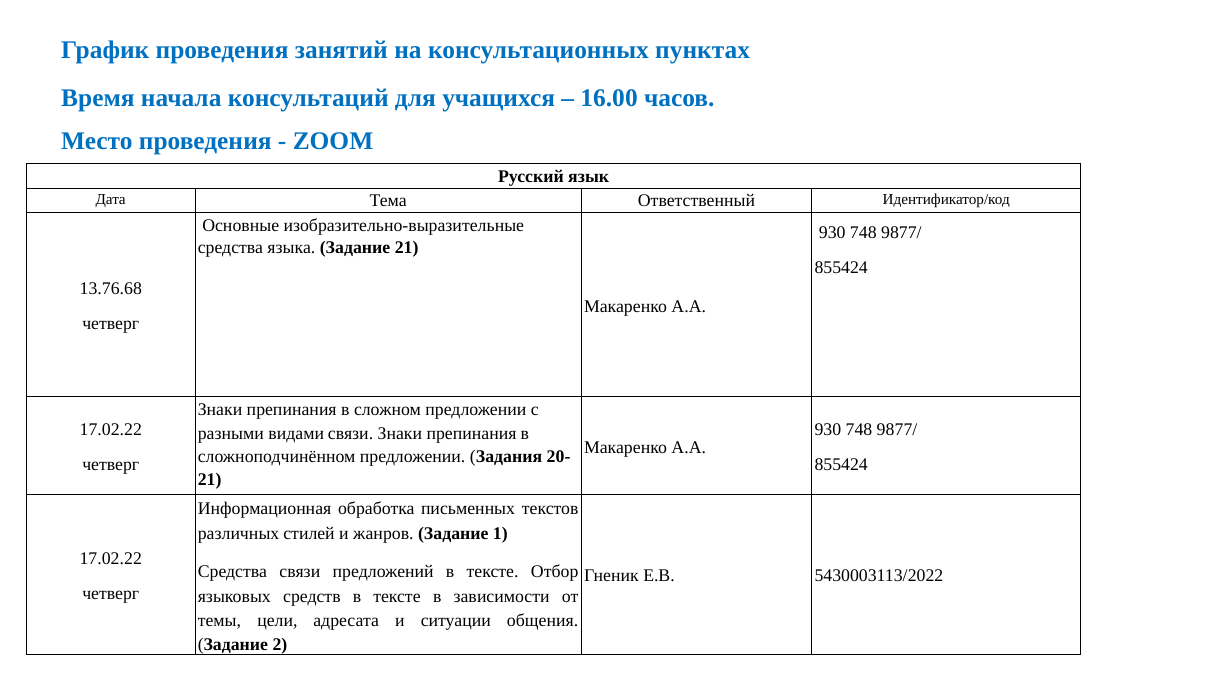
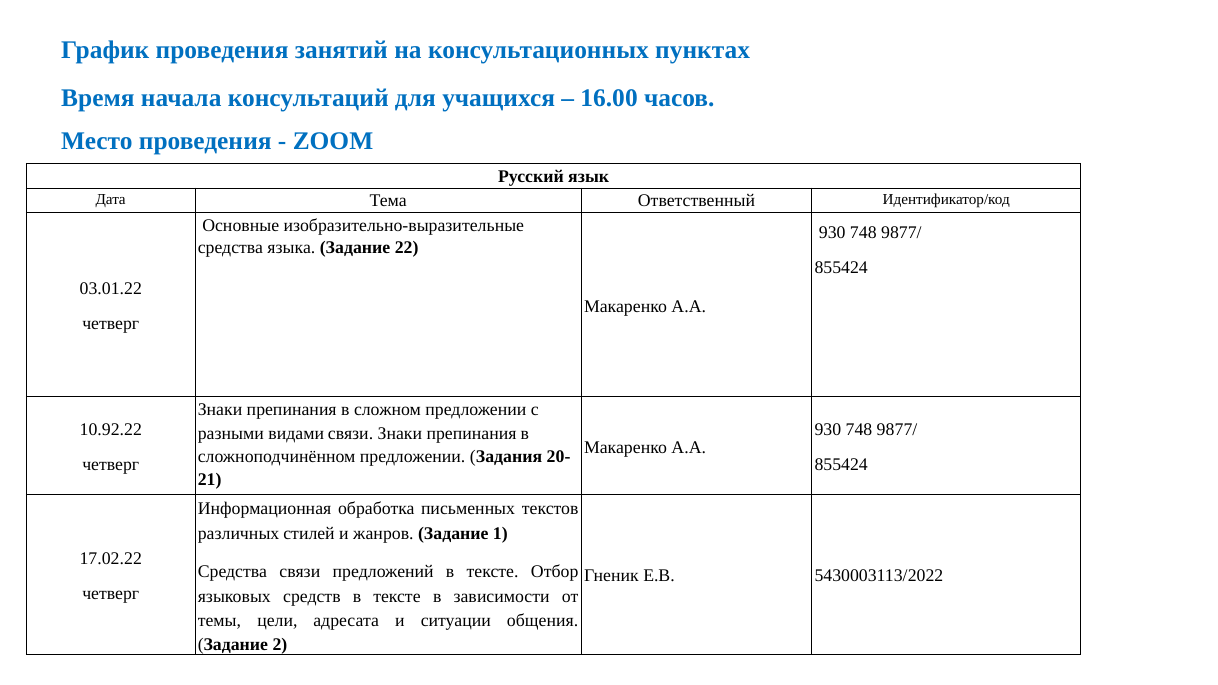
Задание 21: 21 -> 22
13.76.68: 13.76.68 -> 03.01.22
17.02.22 at (111, 430): 17.02.22 -> 10.92.22
